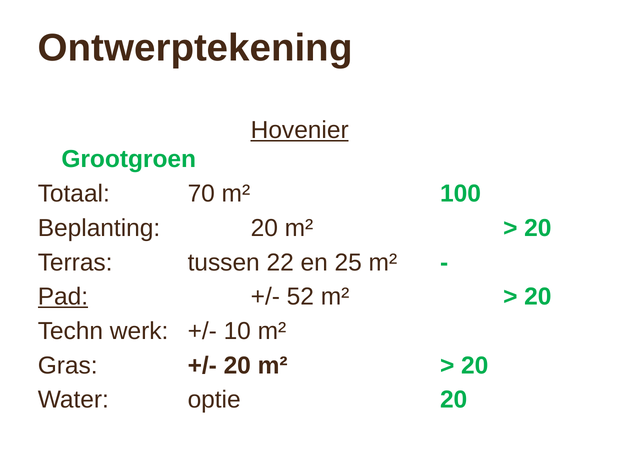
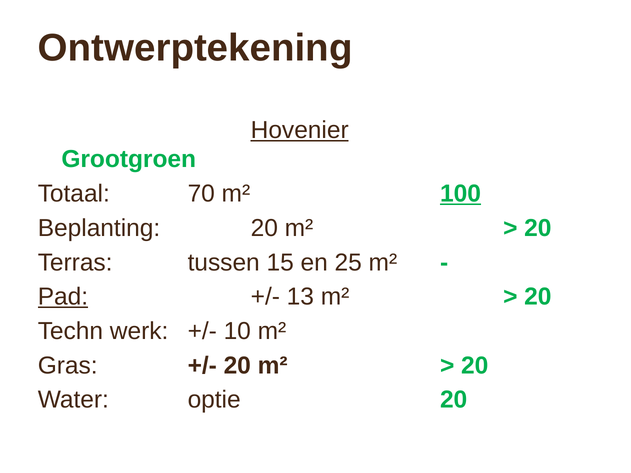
100 underline: none -> present
22: 22 -> 15
52: 52 -> 13
